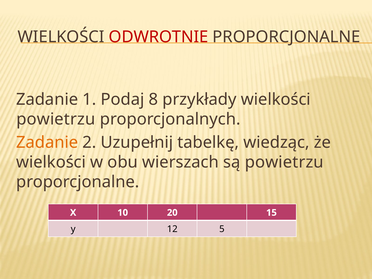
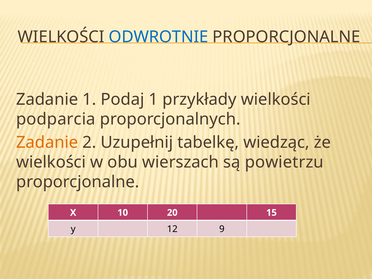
ODWROTNIE colour: red -> blue
Podaj 8: 8 -> 1
powietrzu at (56, 119): powietrzu -> podparcia
5: 5 -> 9
